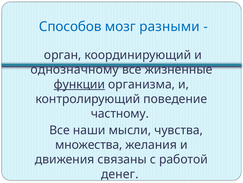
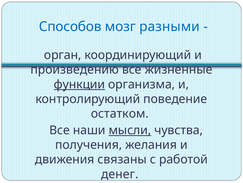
однозначному: однозначному -> произведению
частному: частному -> остатком
мысли underline: none -> present
множества: множества -> получения
